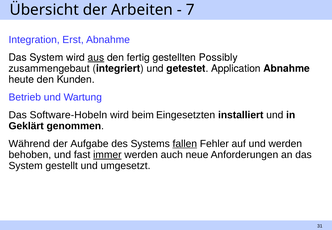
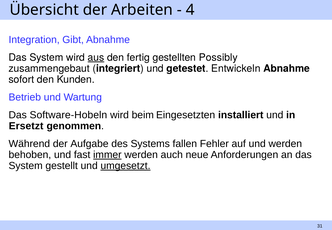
7: 7 -> 4
Erst: Erst -> Gibt
Application: Application -> Entwickeln
heute: heute -> sofort
Geklärt: Geklärt -> Ersetzt
fallen underline: present -> none
umgesetzt underline: none -> present
